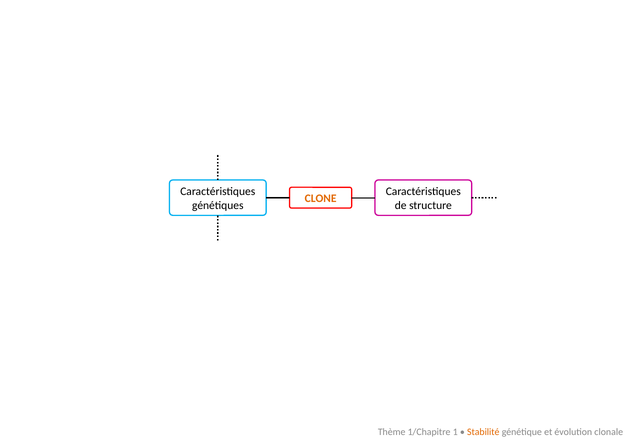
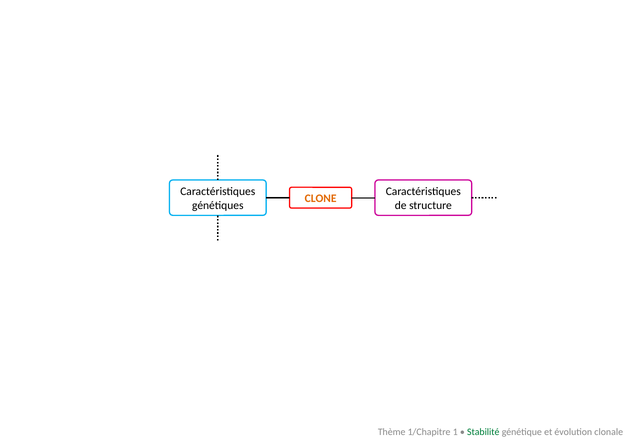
Stabilité colour: orange -> green
